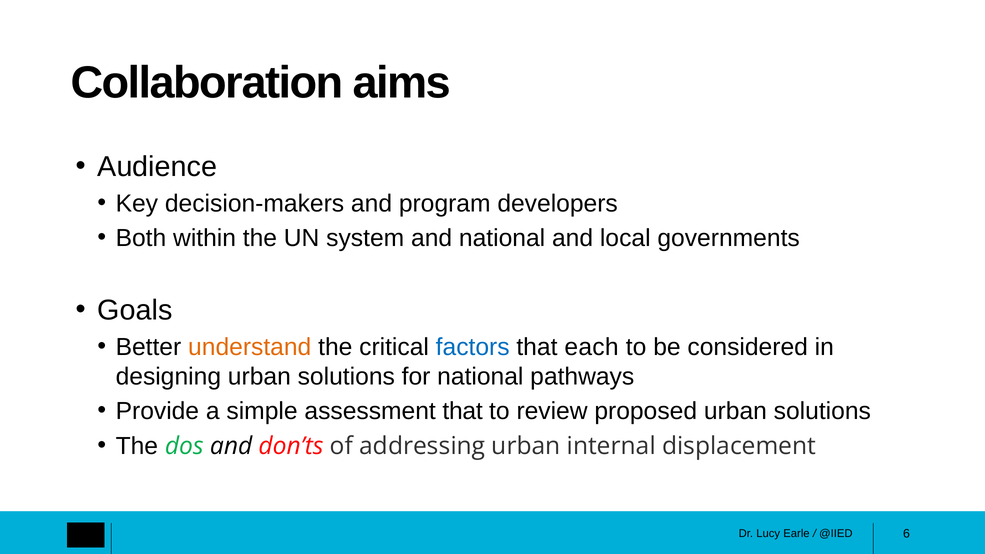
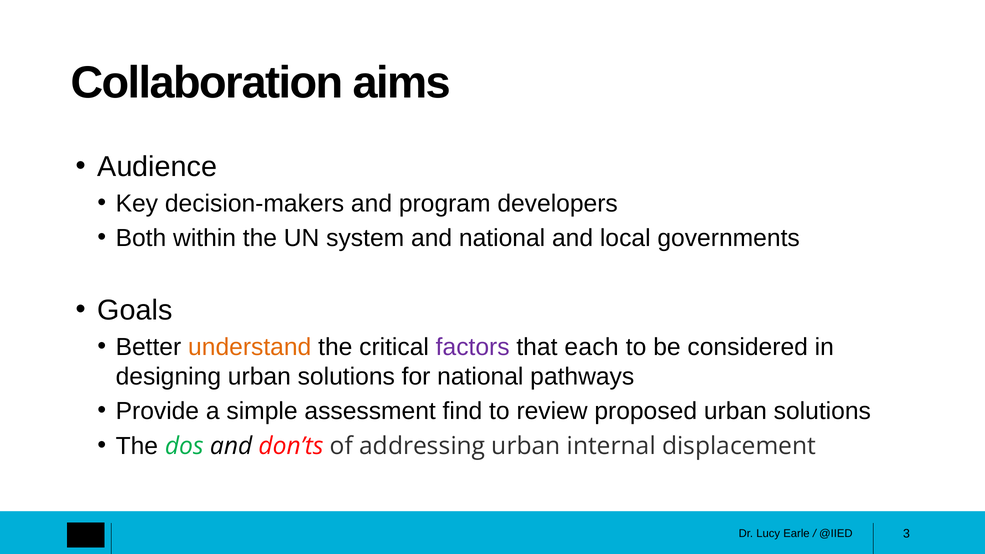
factors colour: blue -> purple
assessment that: that -> find
6: 6 -> 3
